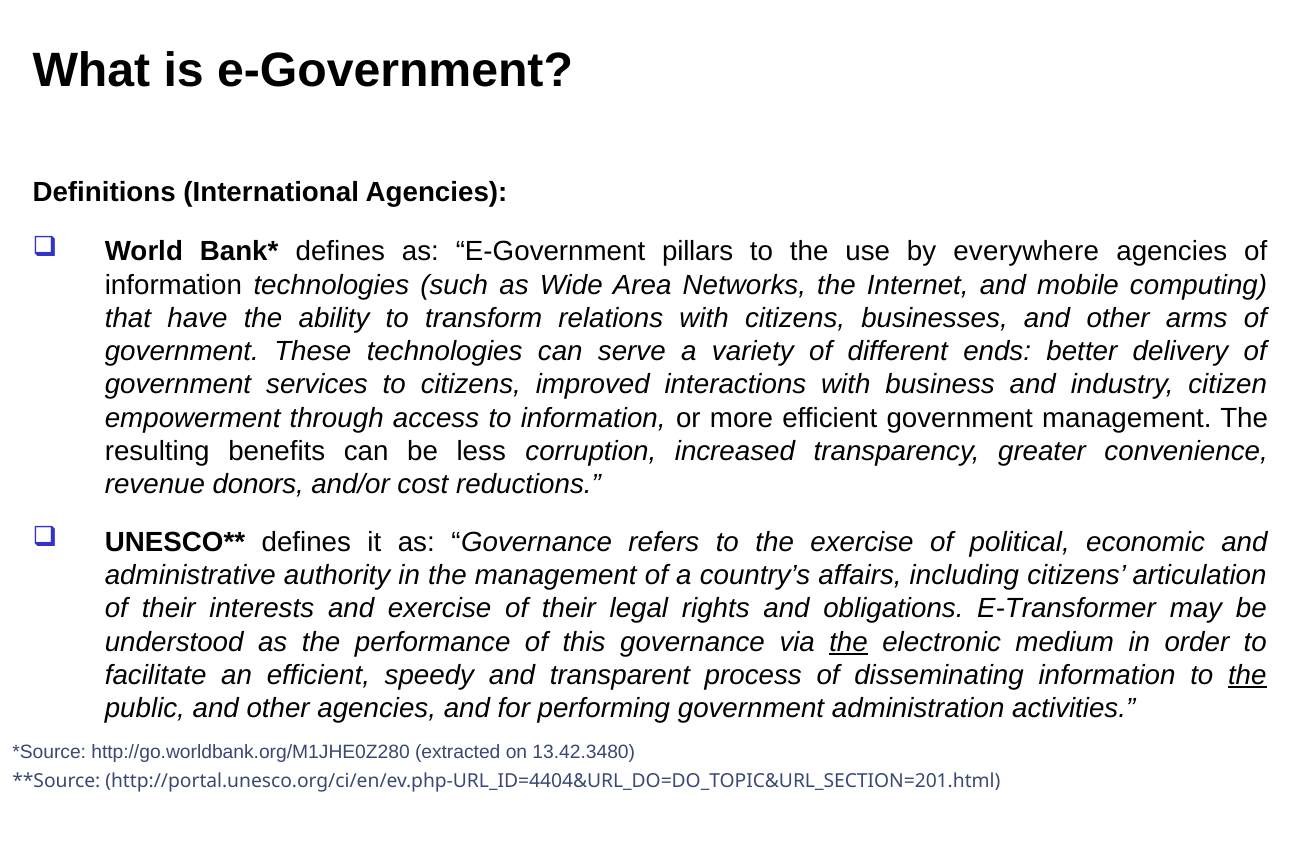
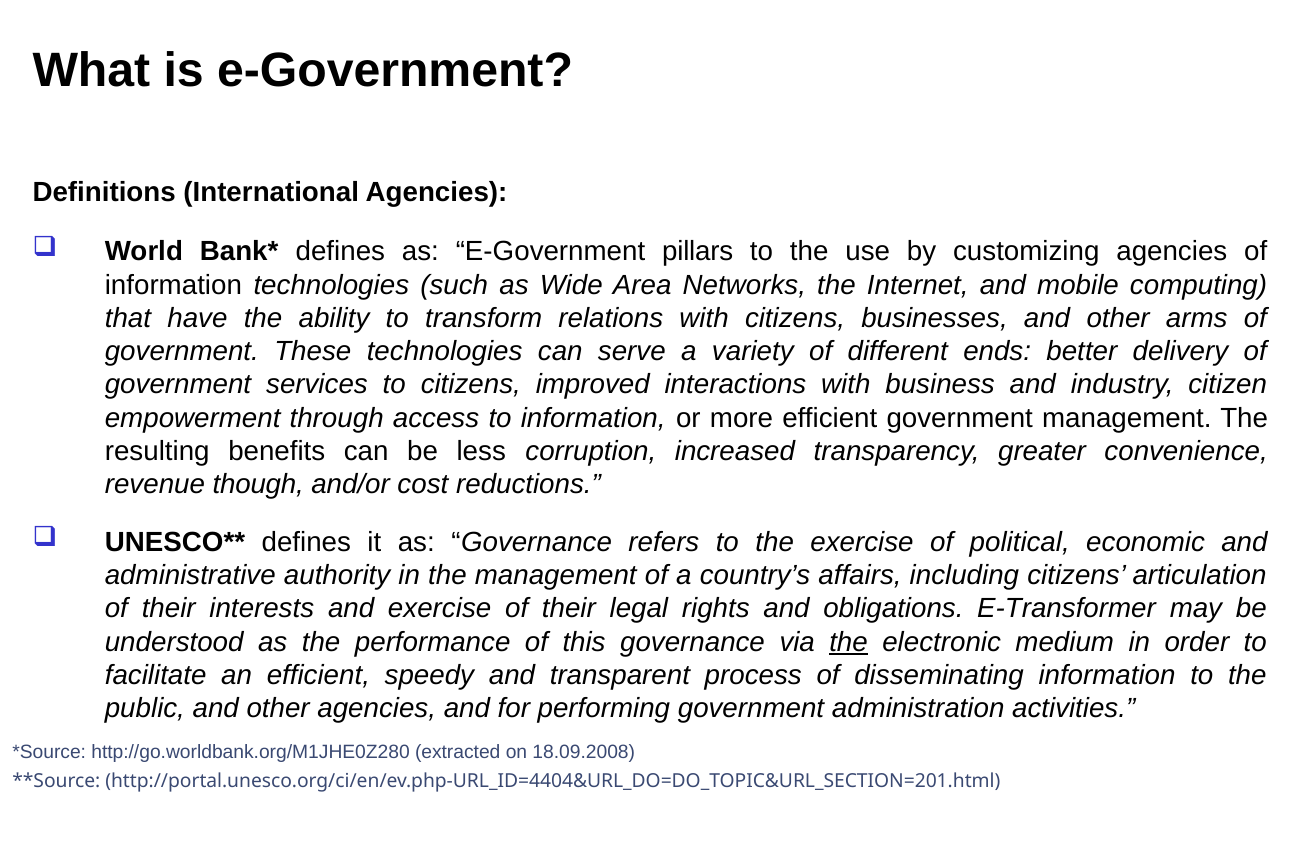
everywhere: everywhere -> customizing
donors: donors -> though
the at (1247, 675) underline: present -> none
13.42.3480: 13.42.3480 -> 18.09.2008
